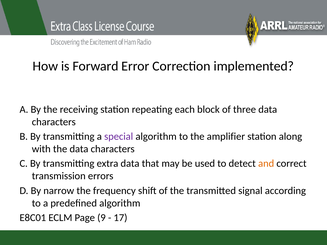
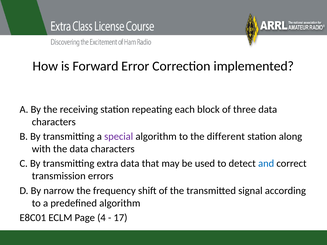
amplifier: amplifier -> different
and colour: orange -> blue
9: 9 -> 4
